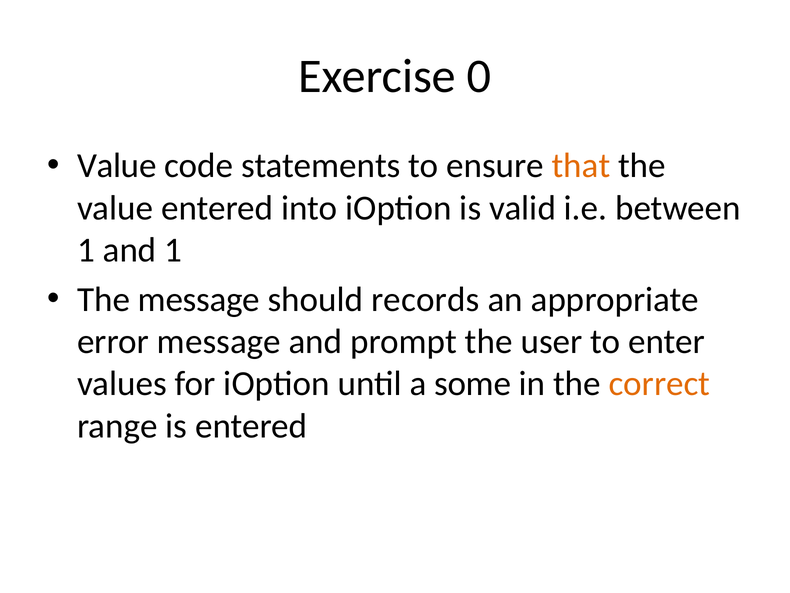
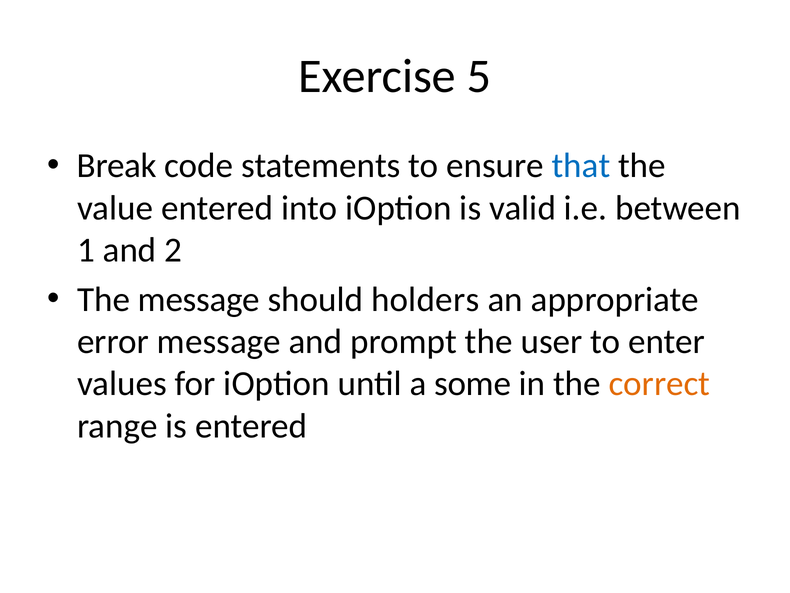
0: 0 -> 5
Value at (117, 166): Value -> Break
that colour: orange -> blue
and 1: 1 -> 2
records: records -> holders
